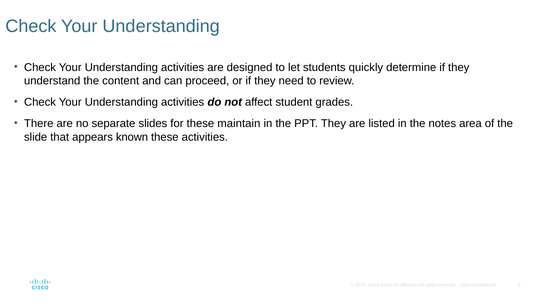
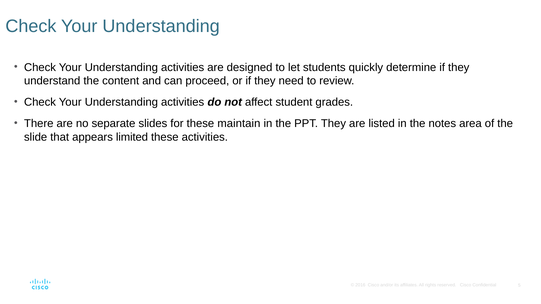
known: known -> limited
